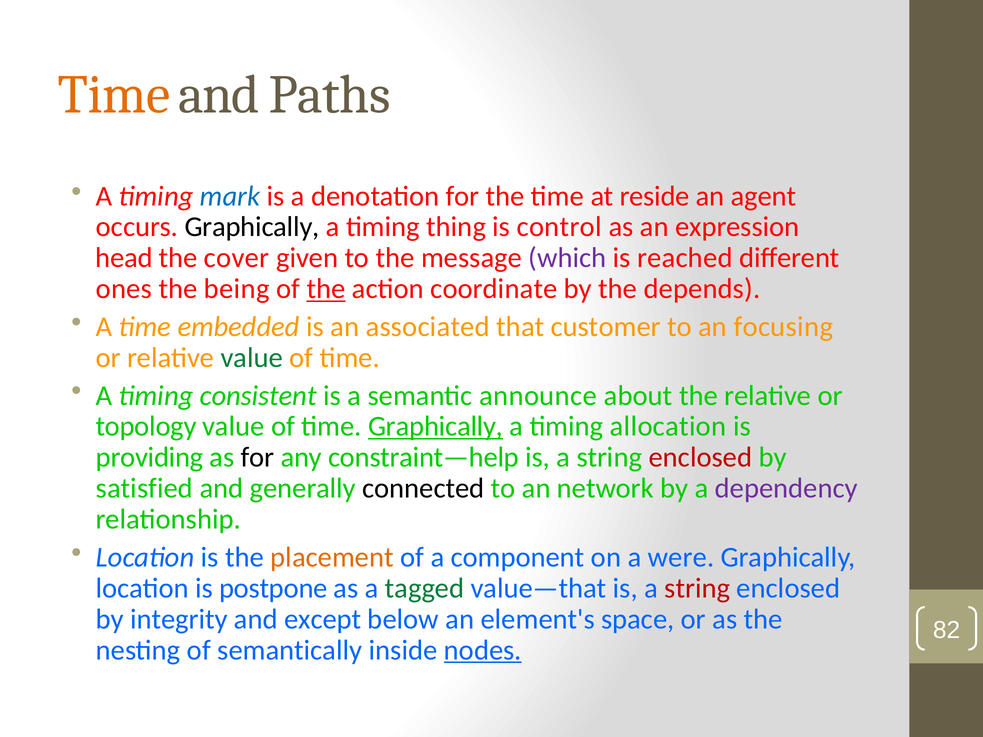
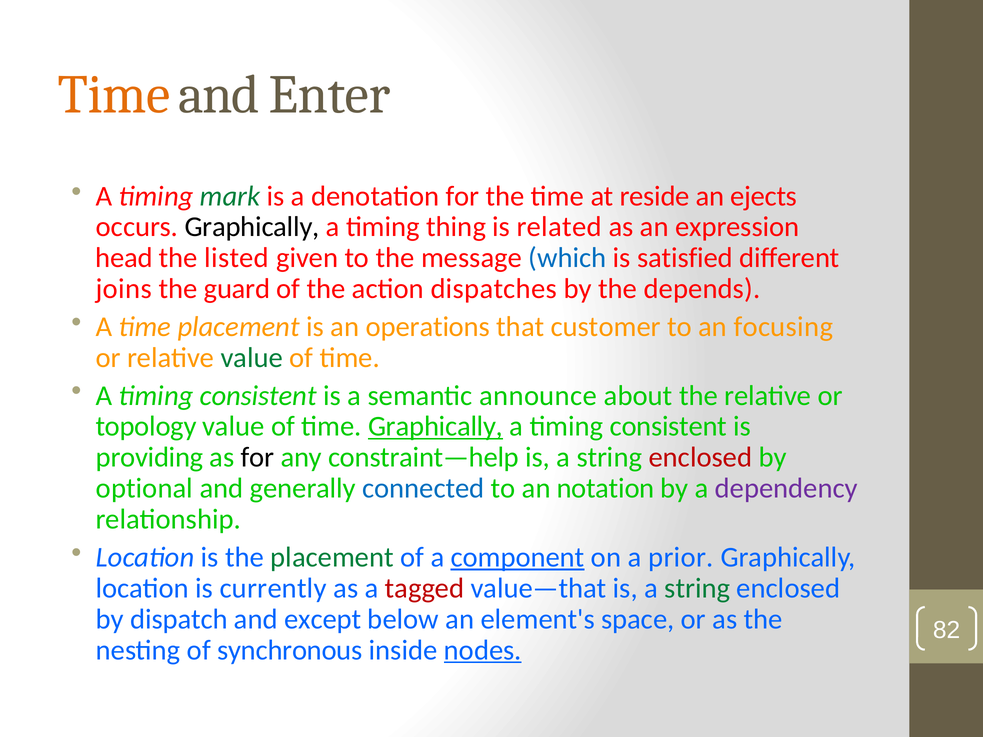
Paths: Paths -> Enter
mark colour: blue -> green
agent: agent -> ejects
control: control -> related
cover: cover -> listed
which colour: purple -> blue
reached: reached -> satisfied
ones: ones -> joins
being: being -> guard
the at (326, 289) underline: present -> none
coordinate: coordinate -> dispatches
time embedded: embedded -> placement
associated: associated -> operations
allocation at (668, 427): allocation -> consistent
satisfied: satisfied -> optional
connected colour: black -> blue
network: network -> notation
placement at (332, 557) colour: orange -> green
component underline: none -> present
were: were -> prior
postpone: postpone -> currently
tagged colour: green -> red
string at (697, 588) colour: red -> green
integrity: integrity -> dispatch
semantically: semantically -> synchronous
